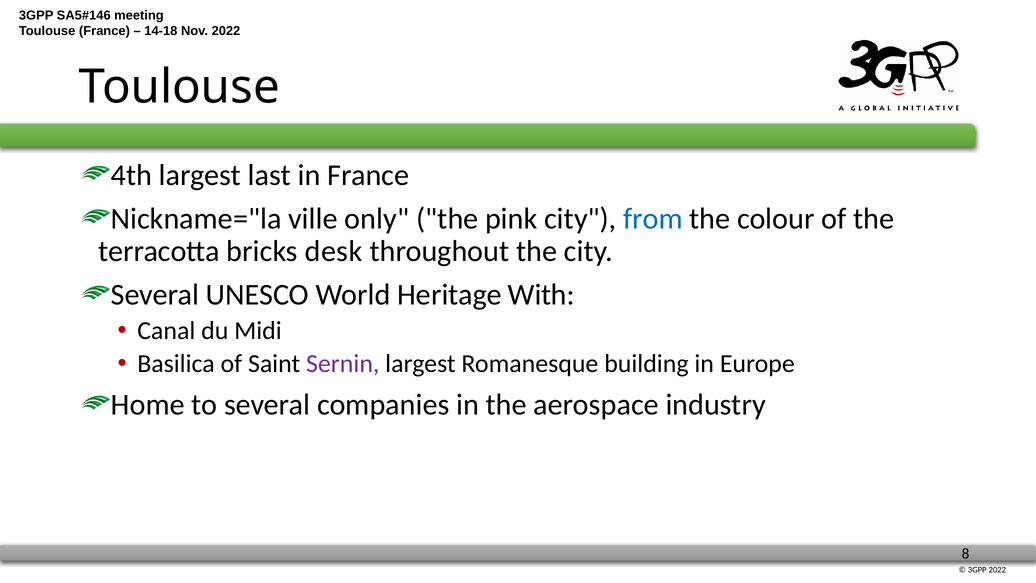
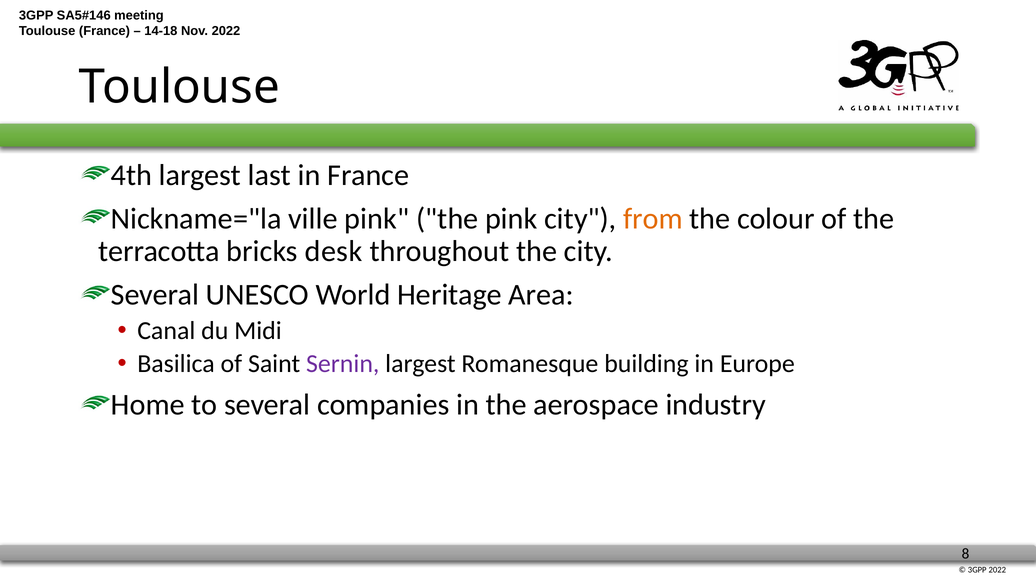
ville only: only -> pink
from colour: blue -> orange
With: With -> Area
